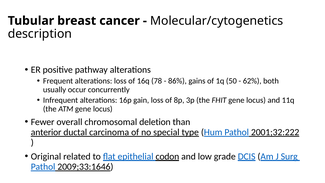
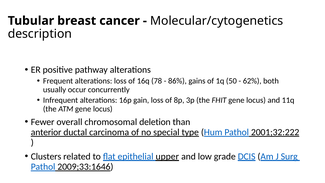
Original: Original -> Clusters
codon: codon -> upper
